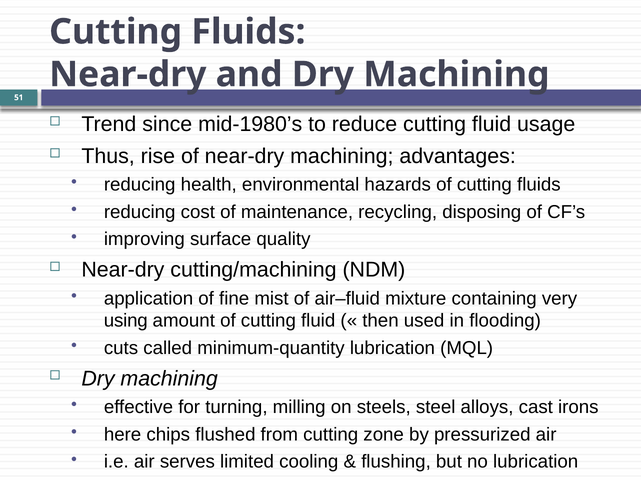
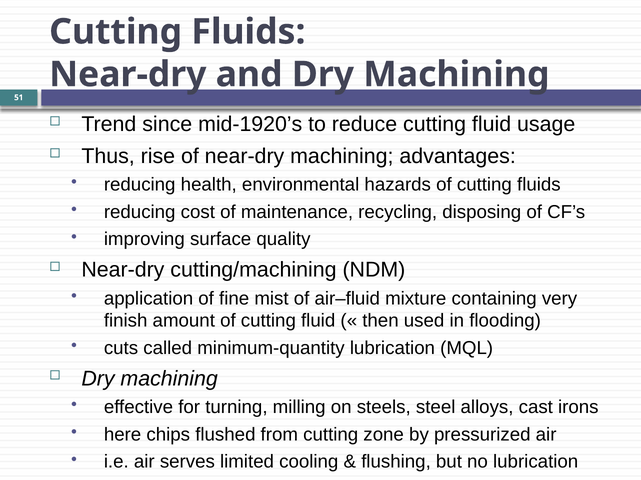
mid-1980’s: mid-1980’s -> mid-1920’s
using: using -> finish
